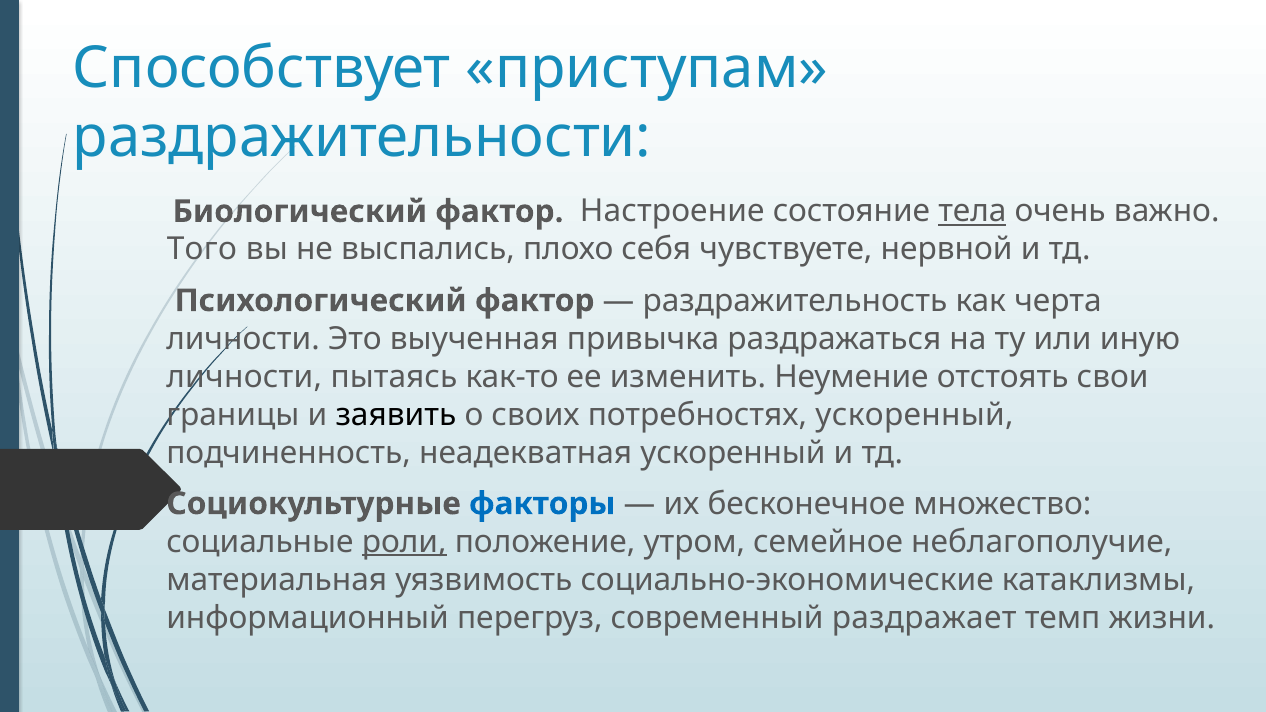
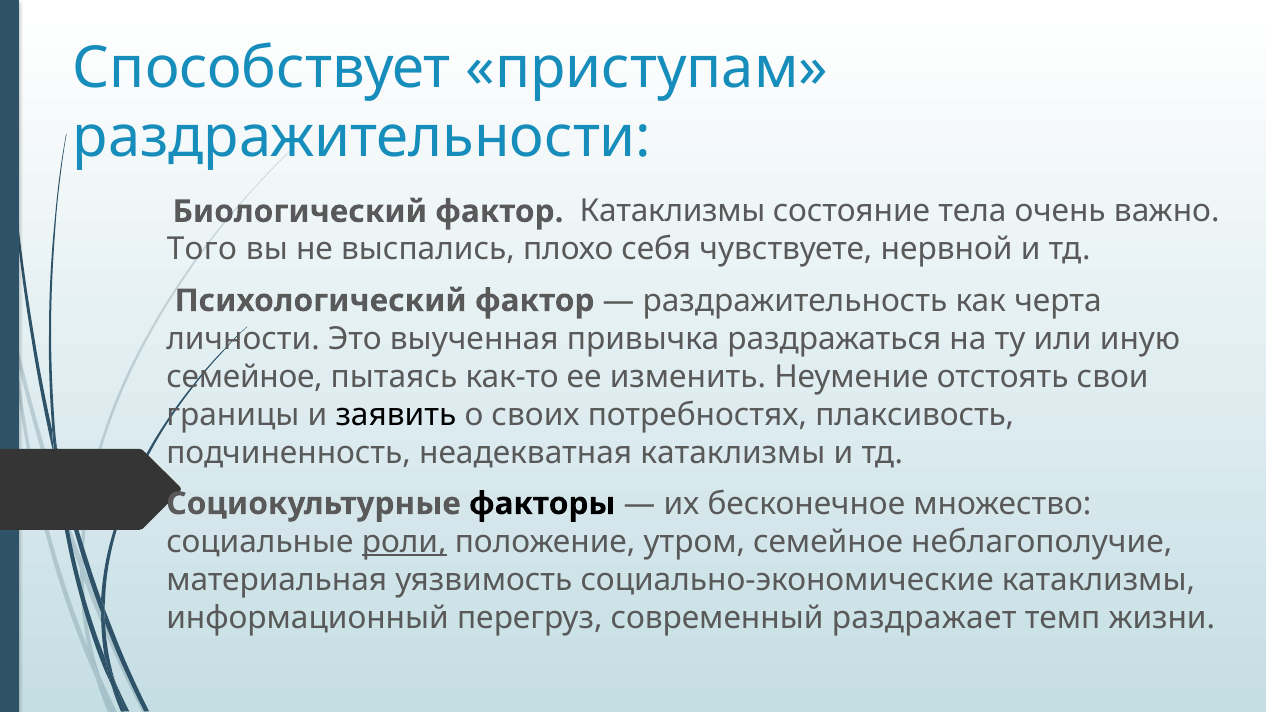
фактор Настроение: Настроение -> Катаклизмы
тела underline: present -> none
личности at (244, 377): личности -> семейное
потребностях ускоренный: ускоренный -> плаксивость
неадекватная ускоренный: ускоренный -> катаклизмы
факторы colour: blue -> black
